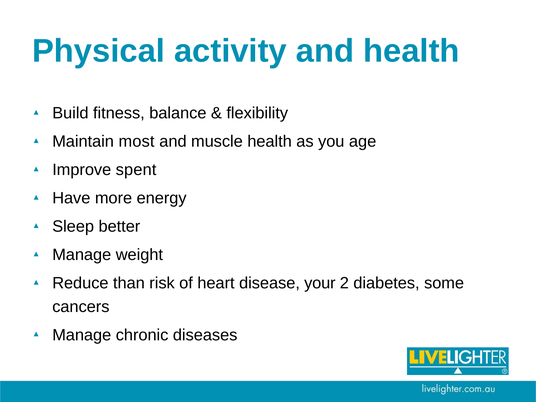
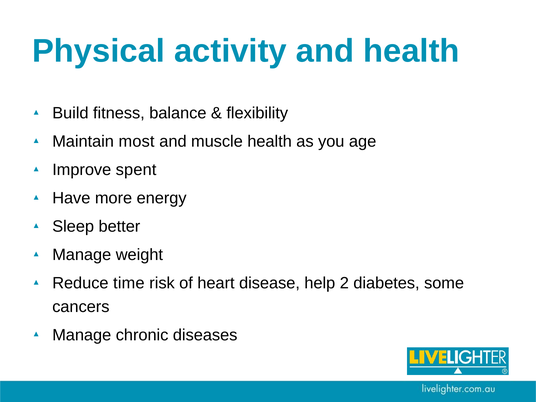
than: than -> time
your: your -> help
